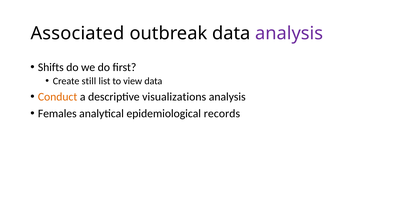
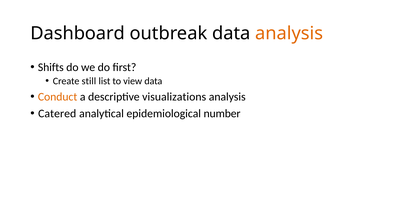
Associated: Associated -> Dashboard
analysis at (289, 34) colour: purple -> orange
Females: Females -> Catered
records: records -> number
